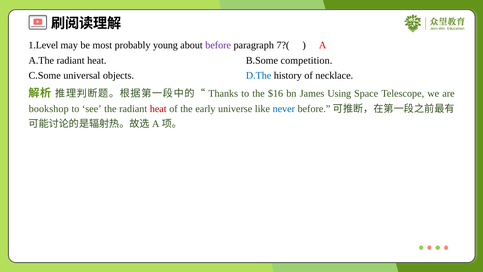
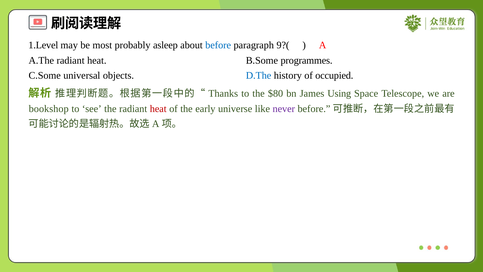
young: young -> asleep
before at (218, 45) colour: purple -> blue
7?(: 7?( -> 9?(
competition: competition -> programmes
necklace: necklace -> occupied
$16: $16 -> $80
never colour: blue -> purple
